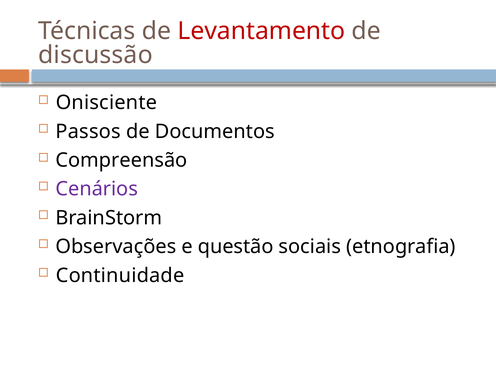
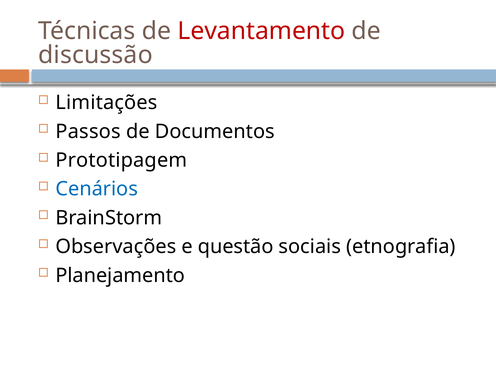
Onisciente: Onisciente -> Limitações
Compreensão: Compreensão -> Prototipagem
Cenários colour: purple -> blue
Continuidade: Continuidade -> Planejamento
